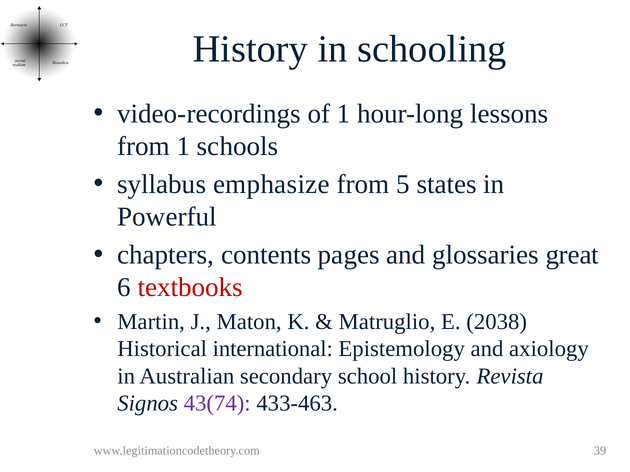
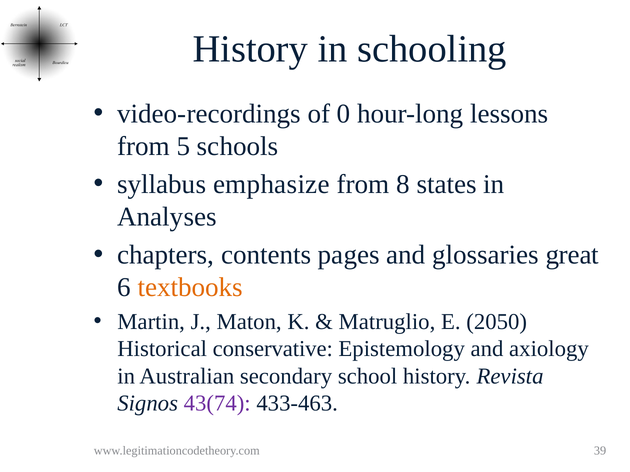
of 1: 1 -> 0
from 1: 1 -> 5
5: 5 -> 8
Powerful: Powerful -> Analyses
textbooks colour: red -> orange
2038: 2038 -> 2050
international: international -> conservative
